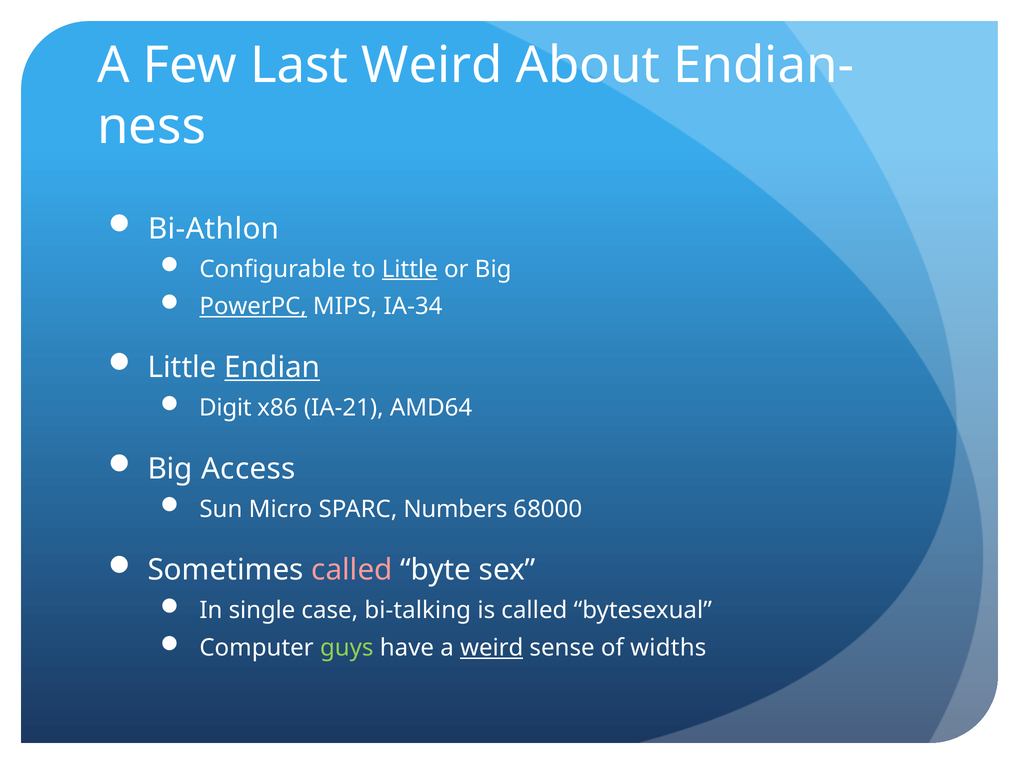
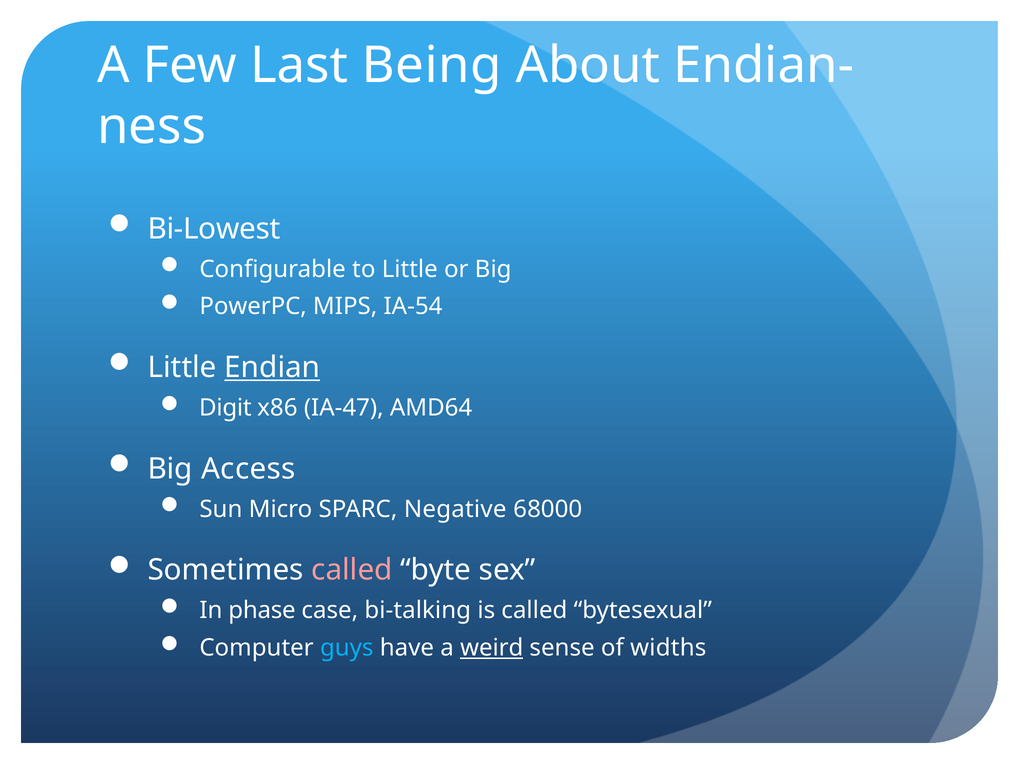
Last Weird: Weird -> Being
Bi-Athlon: Bi-Athlon -> Bi-Lowest
Little at (410, 269) underline: present -> none
PowerPC underline: present -> none
IA-34: IA-34 -> IA-54
IA-21: IA-21 -> IA-47
Numbers: Numbers -> Negative
single: single -> phase
guys colour: light green -> light blue
